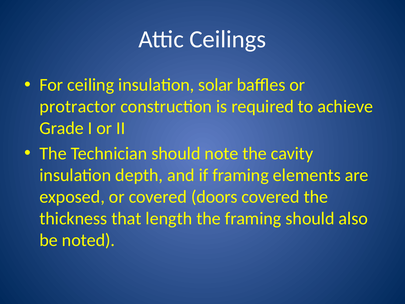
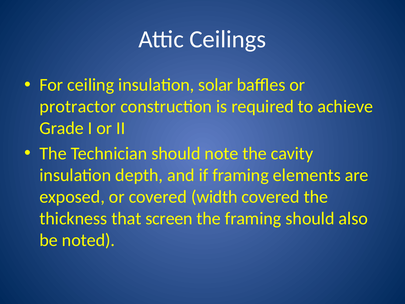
doors: doors -> width
length: length -> screen
